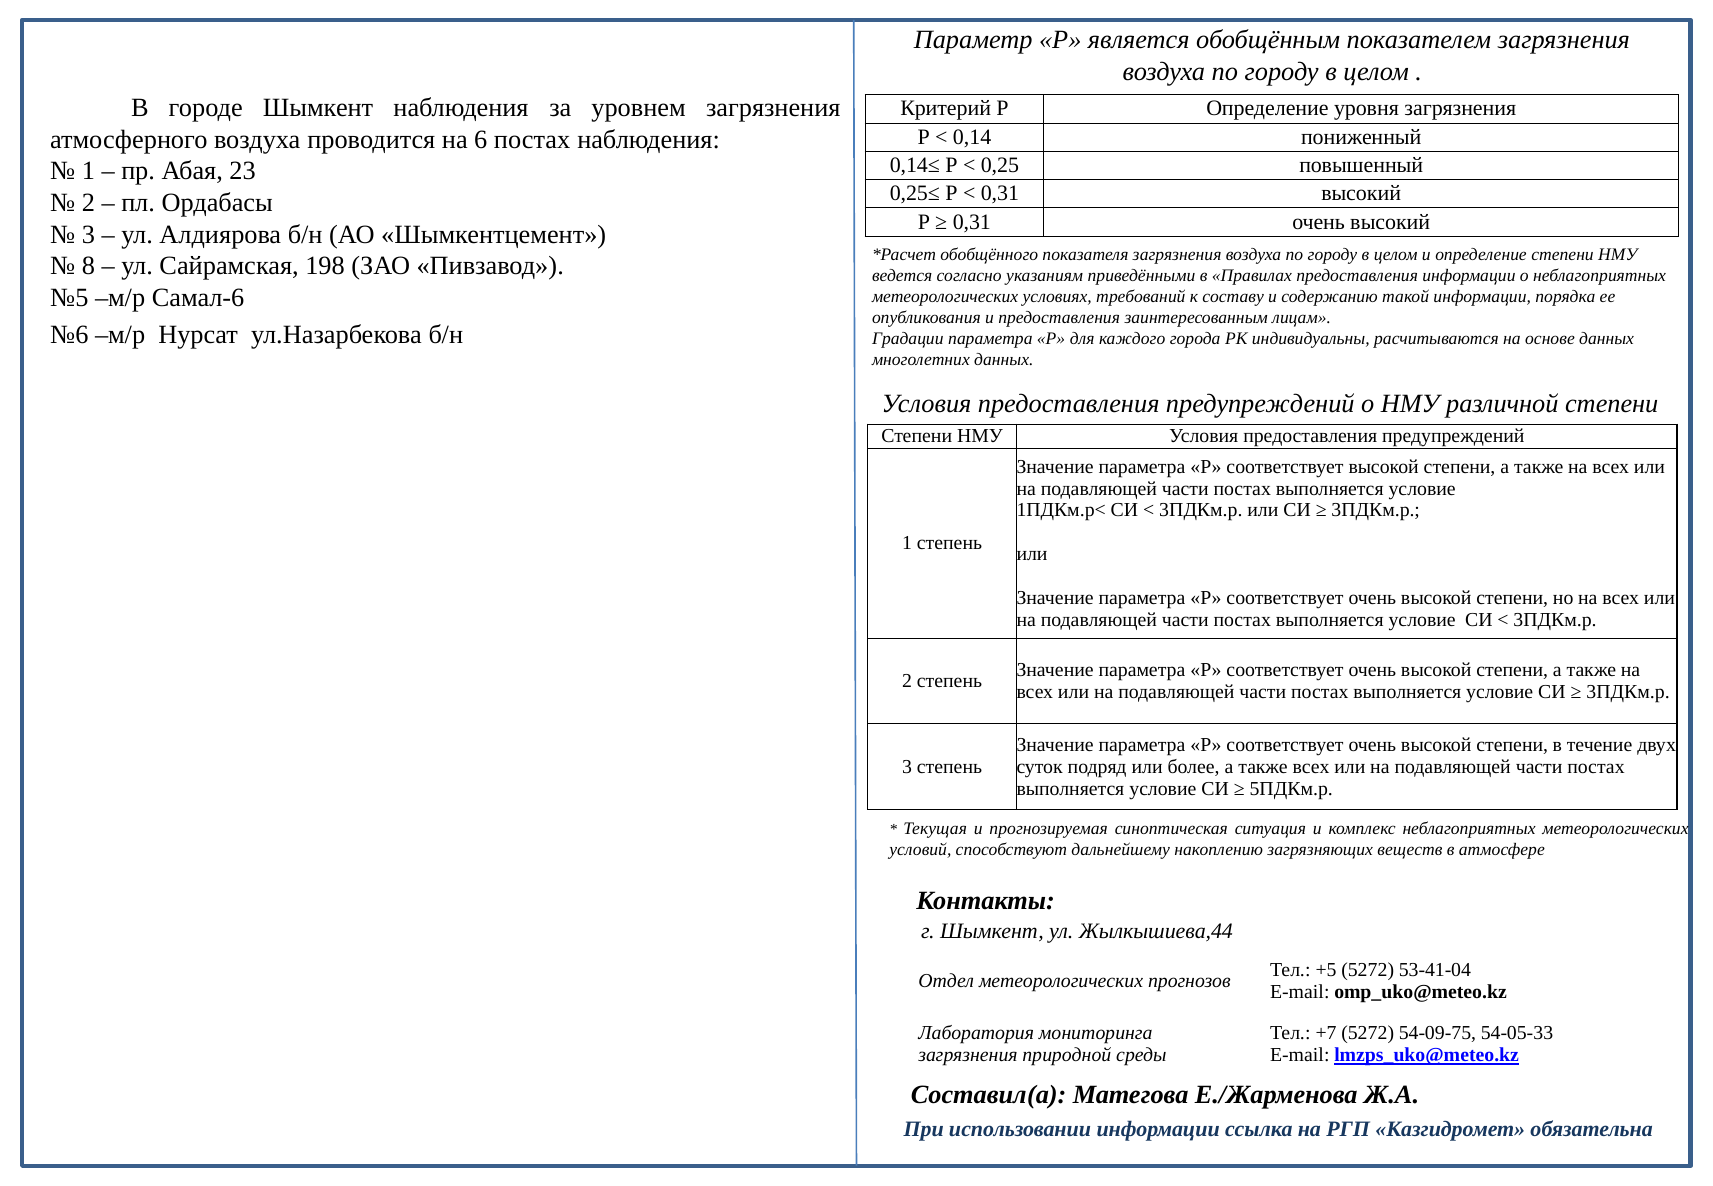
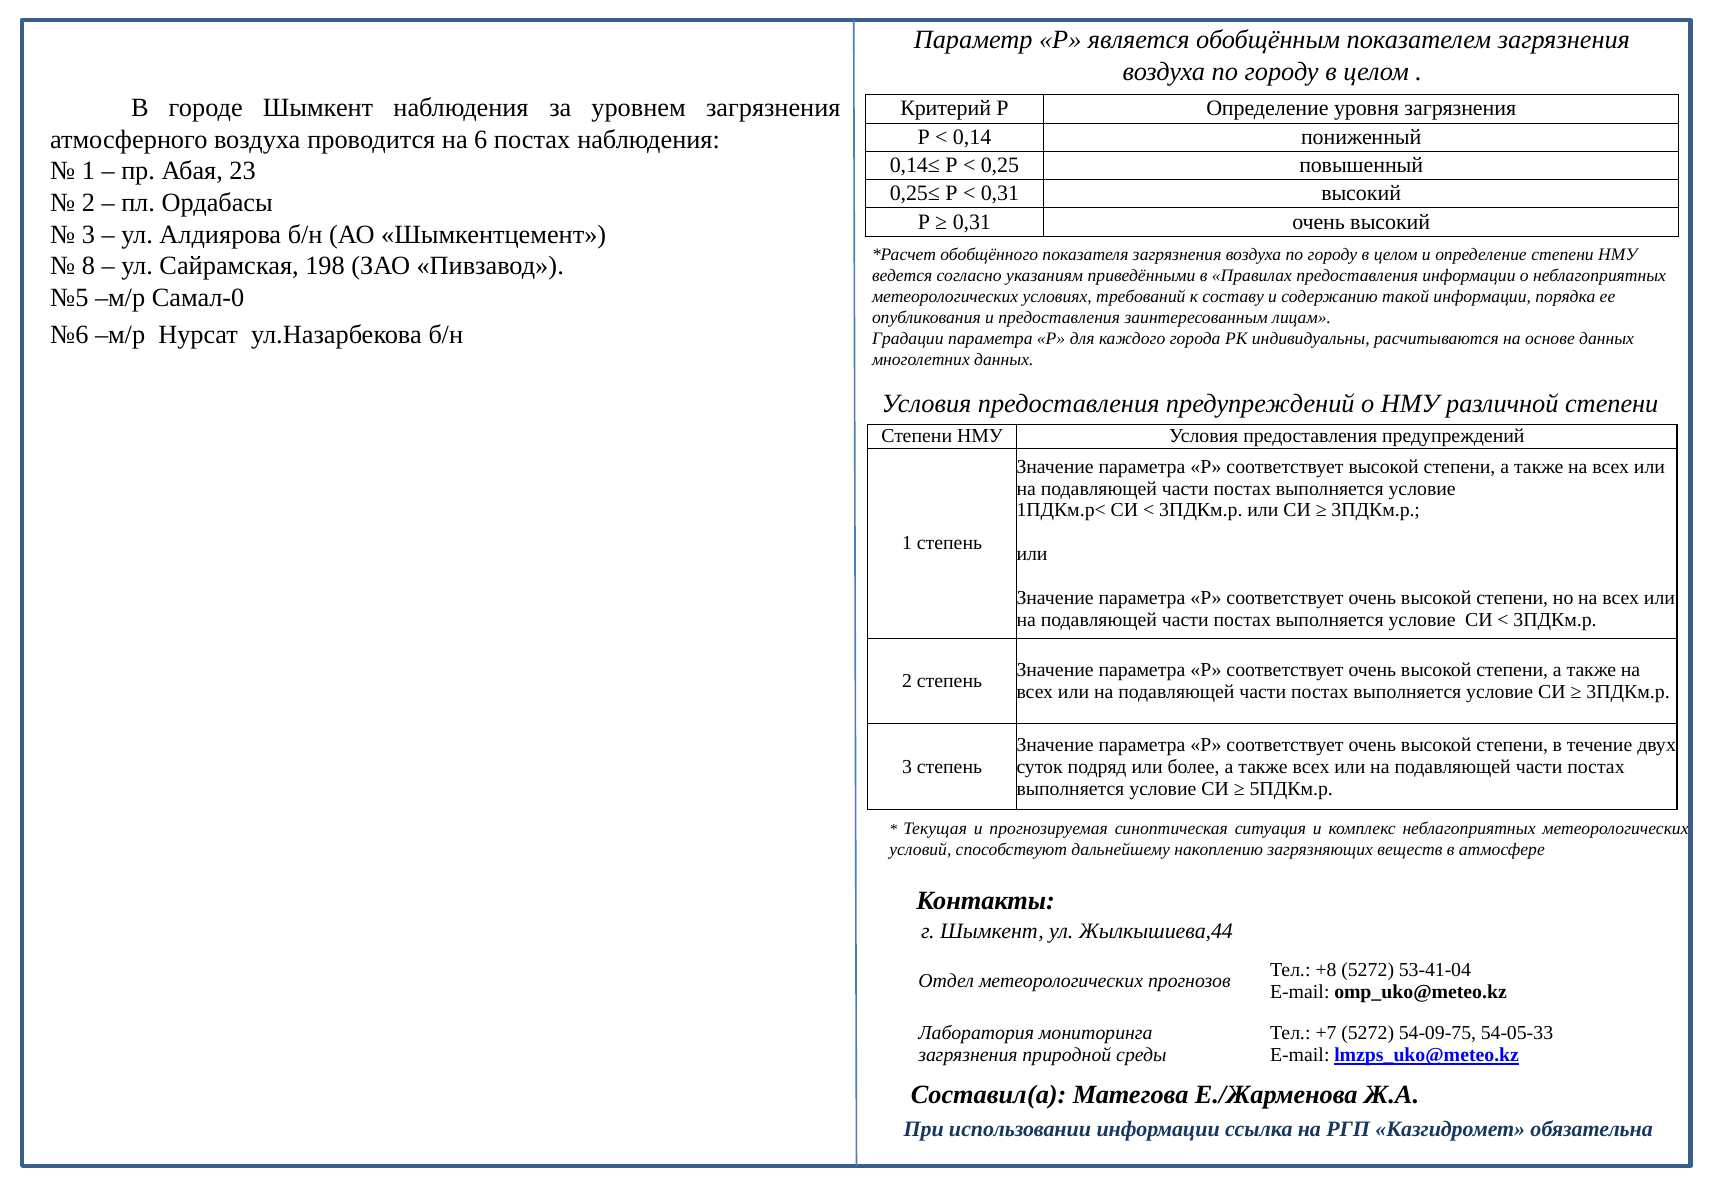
Самал-6: Самал-6 -> Самал-0
+5: +5 -> +8
